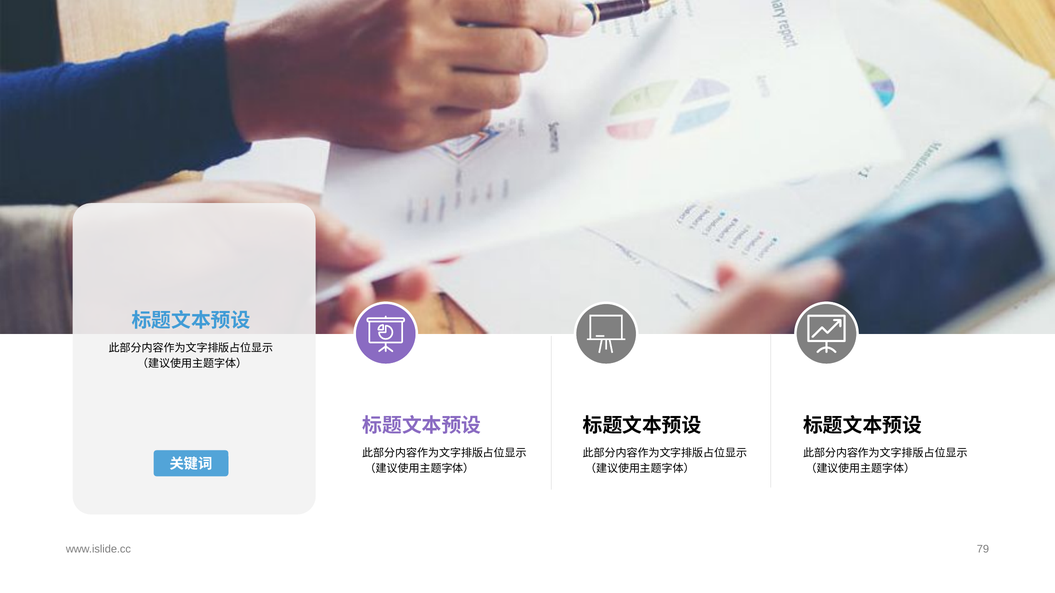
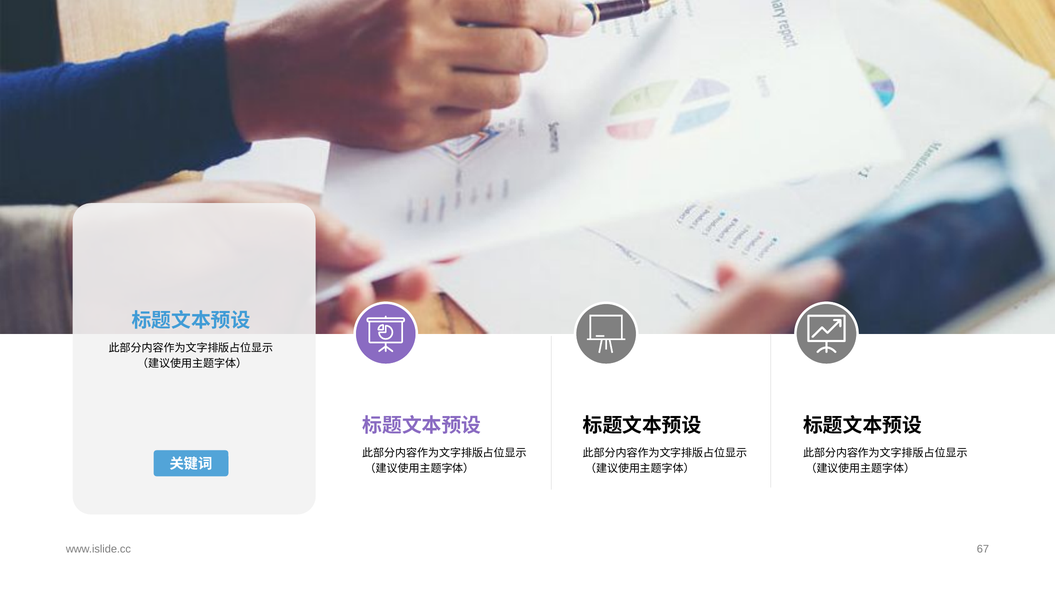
79: 79 -> 67
